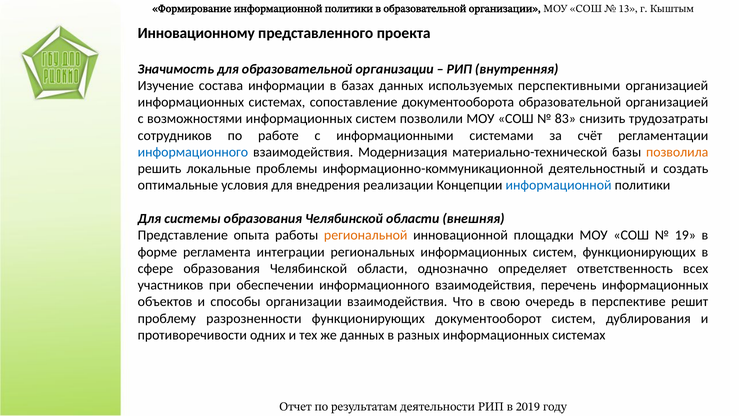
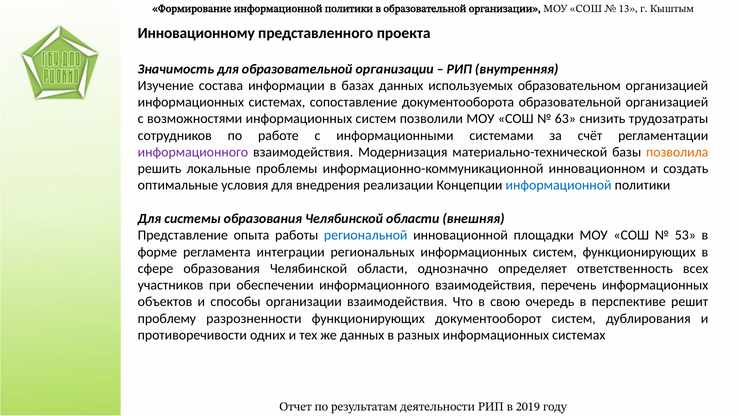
перспективными: перспективными -> образовательном
83: 83 -> 63
информационного at (193, 152) colour: blue -> purple
деятельностный: деятельностный -> инновационном
региональной colour: orange -> blue
19: 19 -> 53
